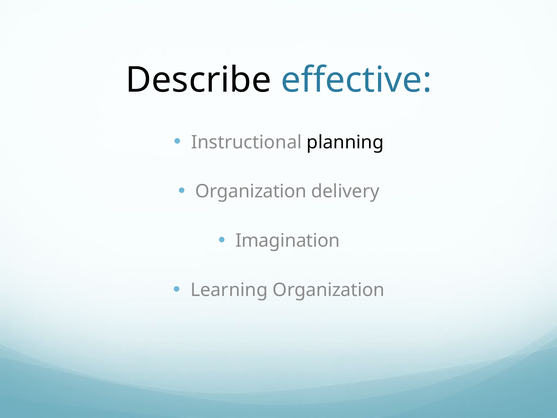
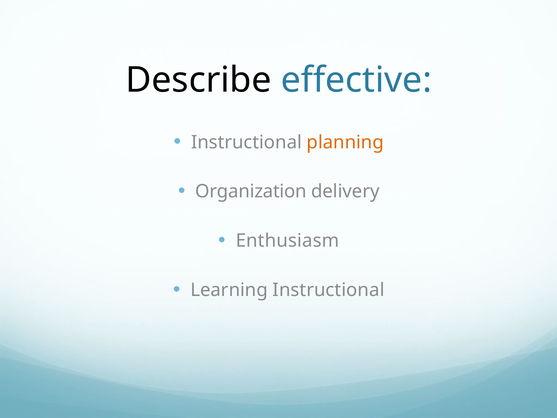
planning colour: black -> orange
Imagination: Imagination -> Enthusiasm
Learning Organization: Organization -> Instructional
